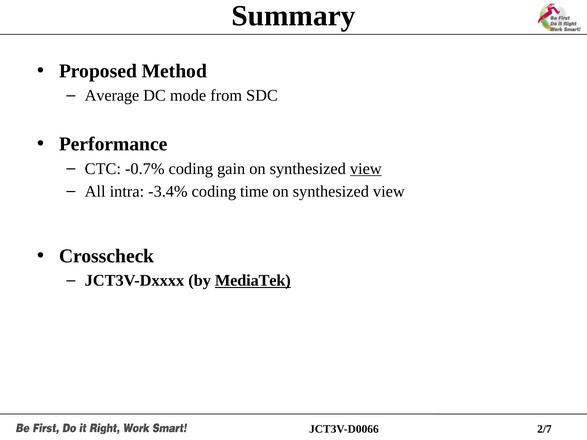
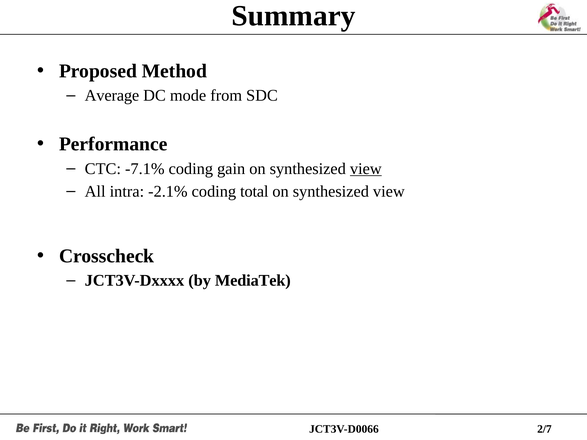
-0.7%: -0.7% -> -7.1%
-3.4%: -3.4% -> -2.1%
time: time -> total
MediaTek underline: present -> none
